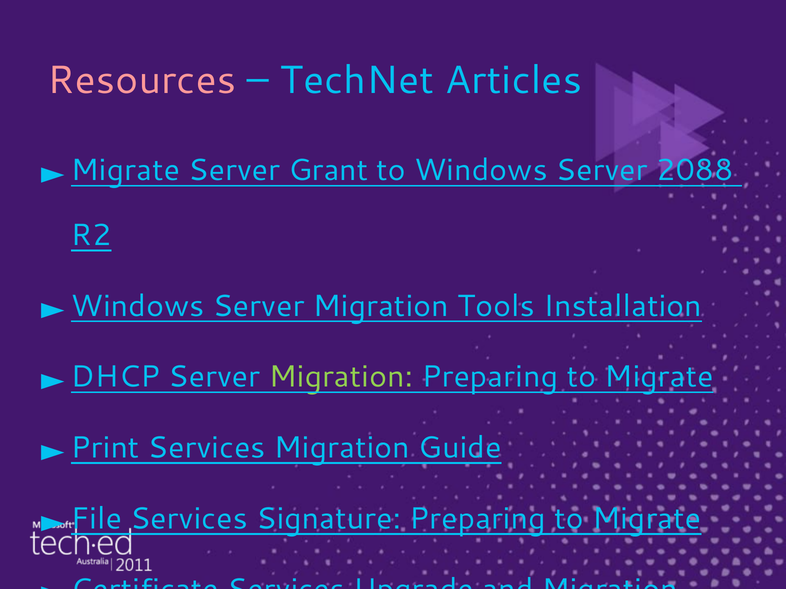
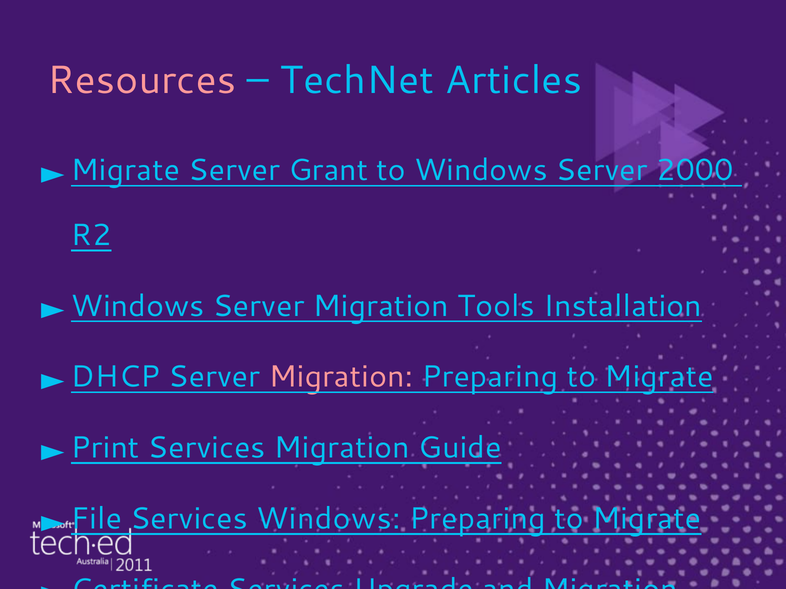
2088: 2088 -> 2000
Migration at (341, 377) colour: light green -> pink
Services Signature: Signature -> Windows
